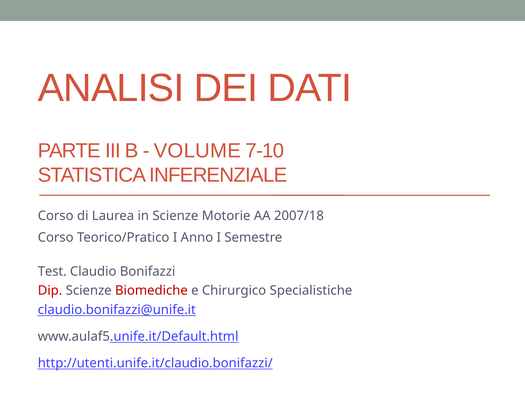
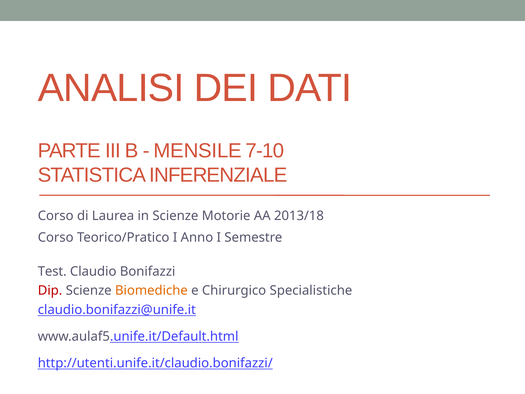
VOLUME: VOLUME -> MENSILE
2007/18: 2007/18 -> 2013/18
Biomediche colour: red -> orange
